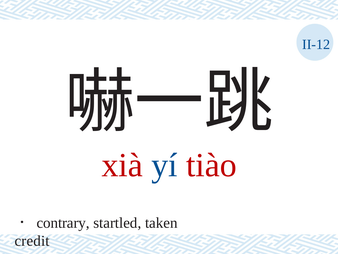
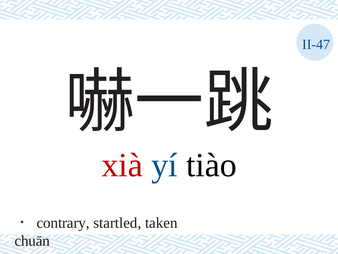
II-12: II-12 -> II-47
tiào colour: red -> black
credit: credit -> chuān
